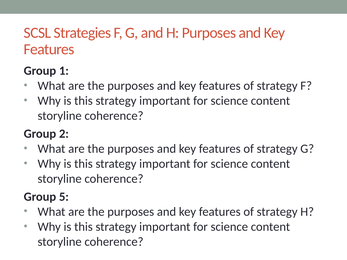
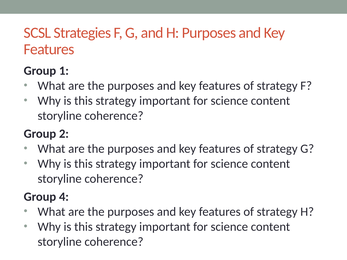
5: 5 -> 4
